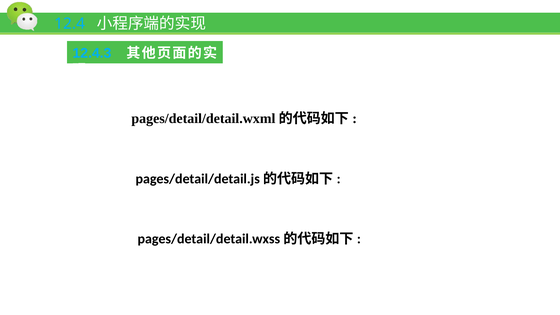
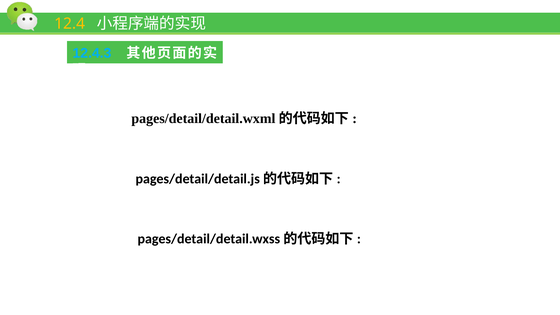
12.4 colour: light blue -> yellow
